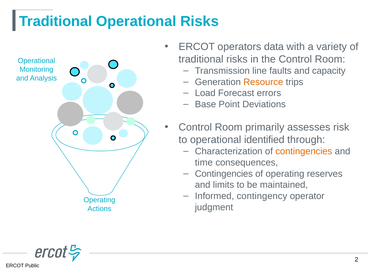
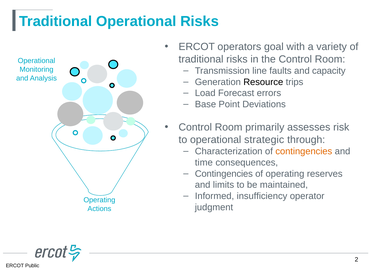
data: data -> goal
Resource colour: orange -> black
identified: identified -> strategic
contingency: contingency -> insufficiency
